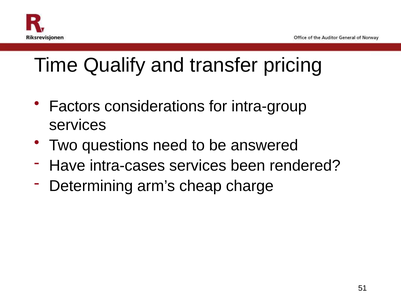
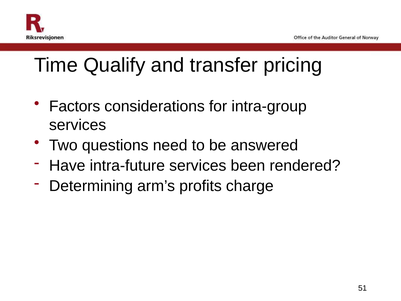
intra-cases: intra-cases -> intra-future
cheap: cheap -> profits
